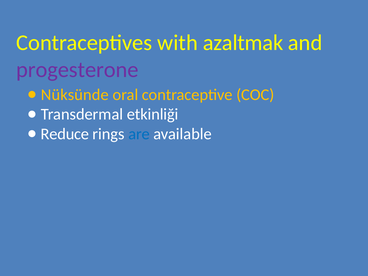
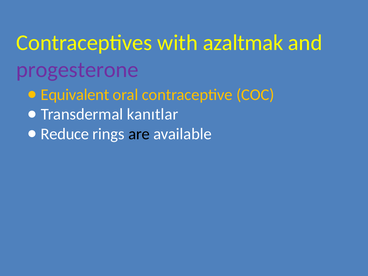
Nüksünde: Nüksünde -> Equivalent
etkinliği: etkinliği -> kanıtlar
are colour: blue -> black
